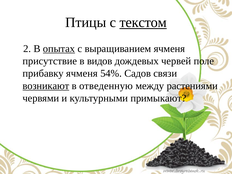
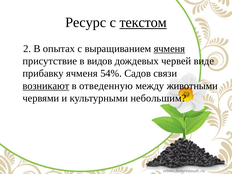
Птицы: Птицы -> Ресурс
опытах underline: present -> none
ячменя at (169, 49) underline: none -> present
поле: поле -> виде
растениями: растениями -> животными
примыкают: примыкают -> небольшим
